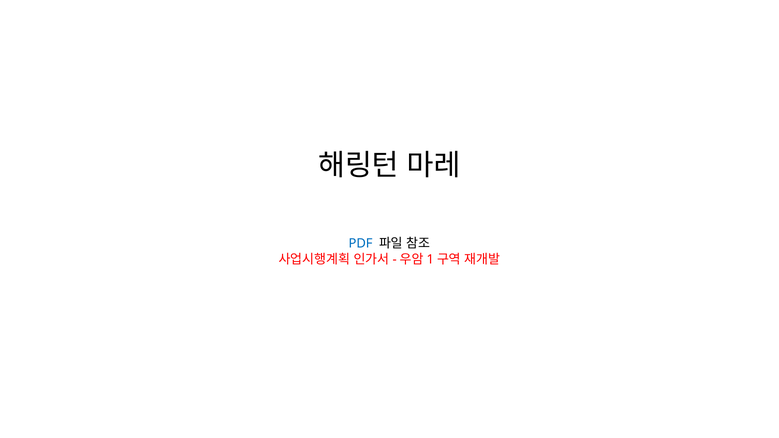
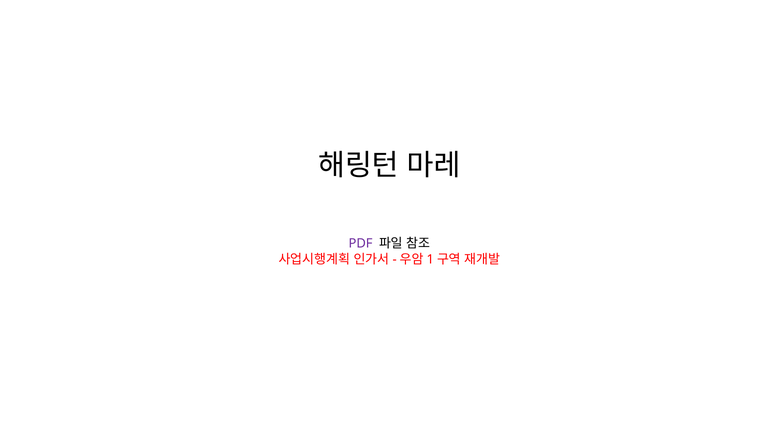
PDF colour: blue -> purple
